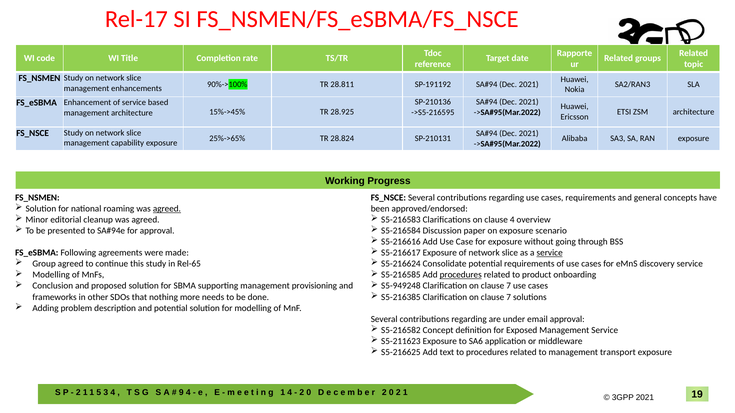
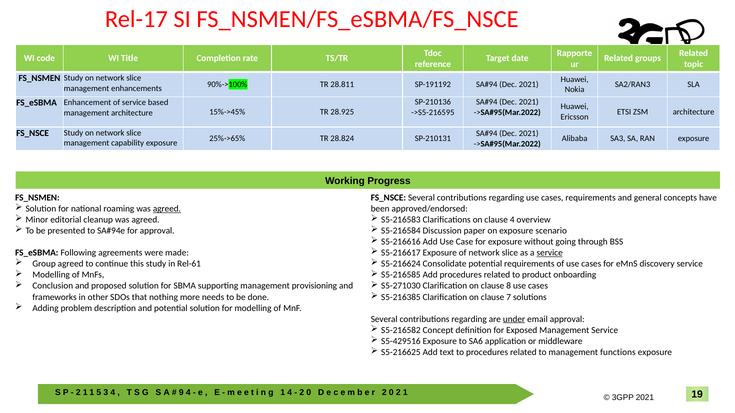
Rel-65: Rel-65 -> Rel-61
procedures at (461, 275) underline: present -> none
S5-949248: S5-949248 -> S5-271030
7 at (509, 286): 7 -> 8
under underline: none -> present
S5-211623: S5-211623 -> S5-429516
transport: transport -> functions
